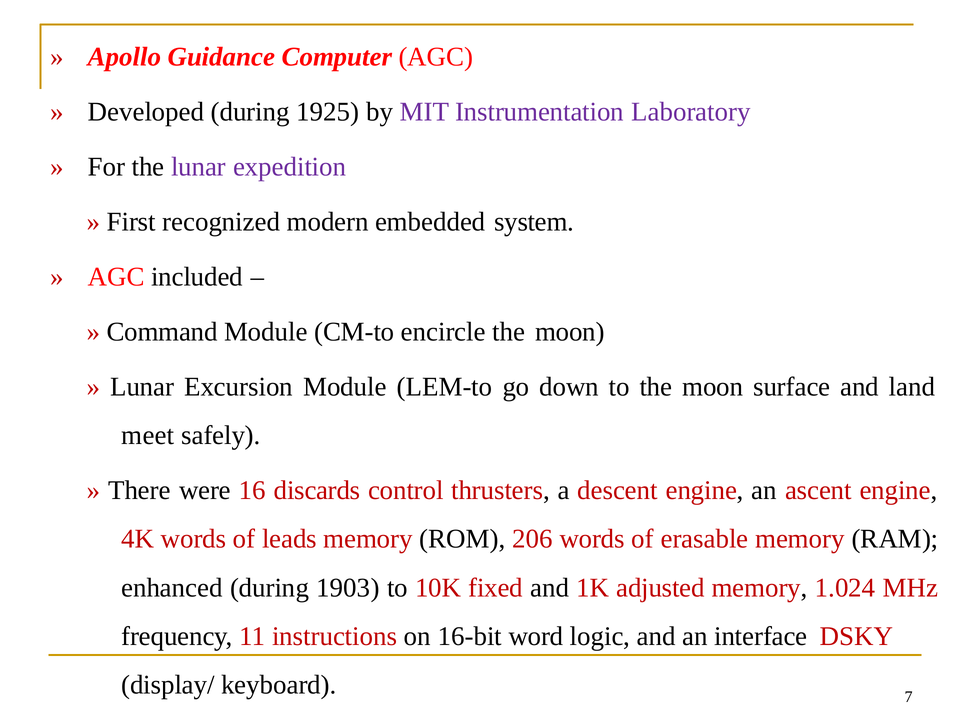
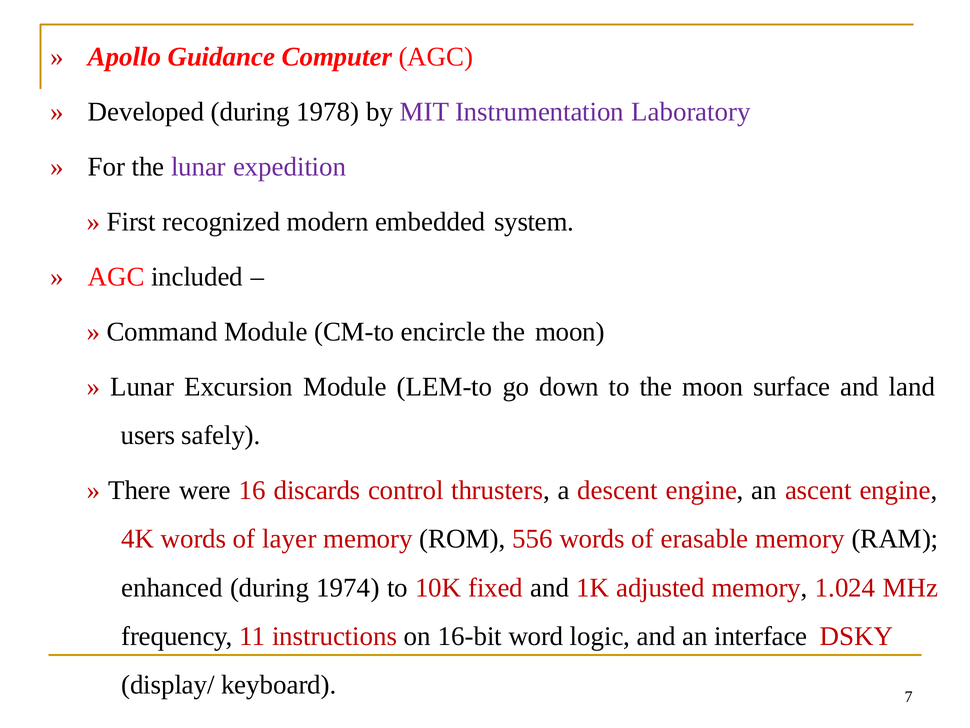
1925: 1925 -> 1978
meet: meet -> users
leads: leads -> layer
206: 206 -> 556
1903: 1903 -> 1974
